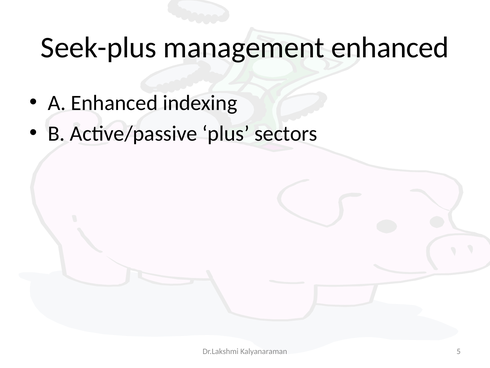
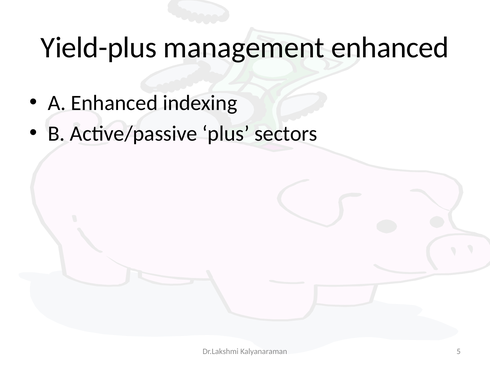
Seek-plus: Seek-plus -> Yield-plus
